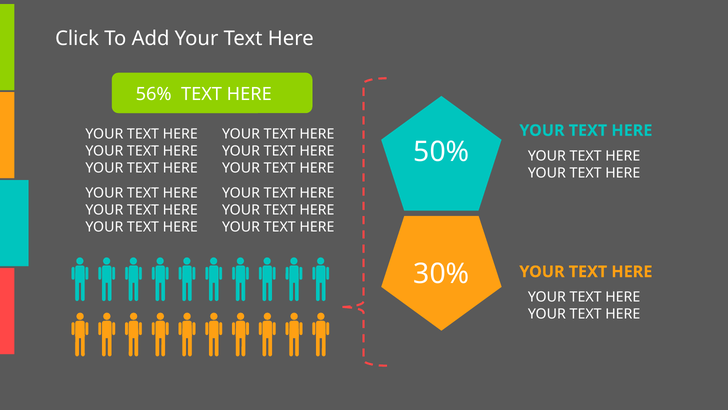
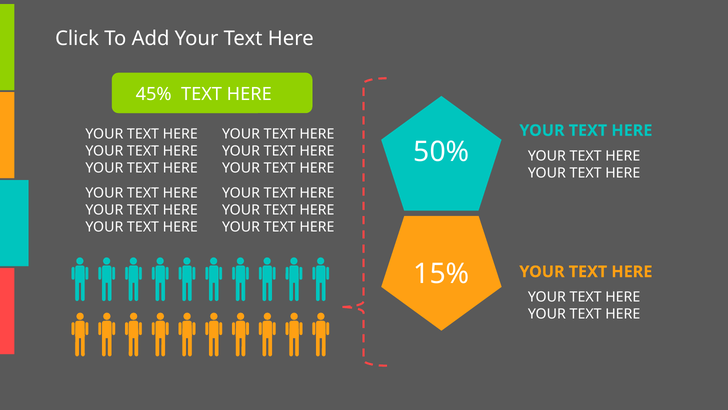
56%: 56% -> 45%
30%: 30% -> 15%
